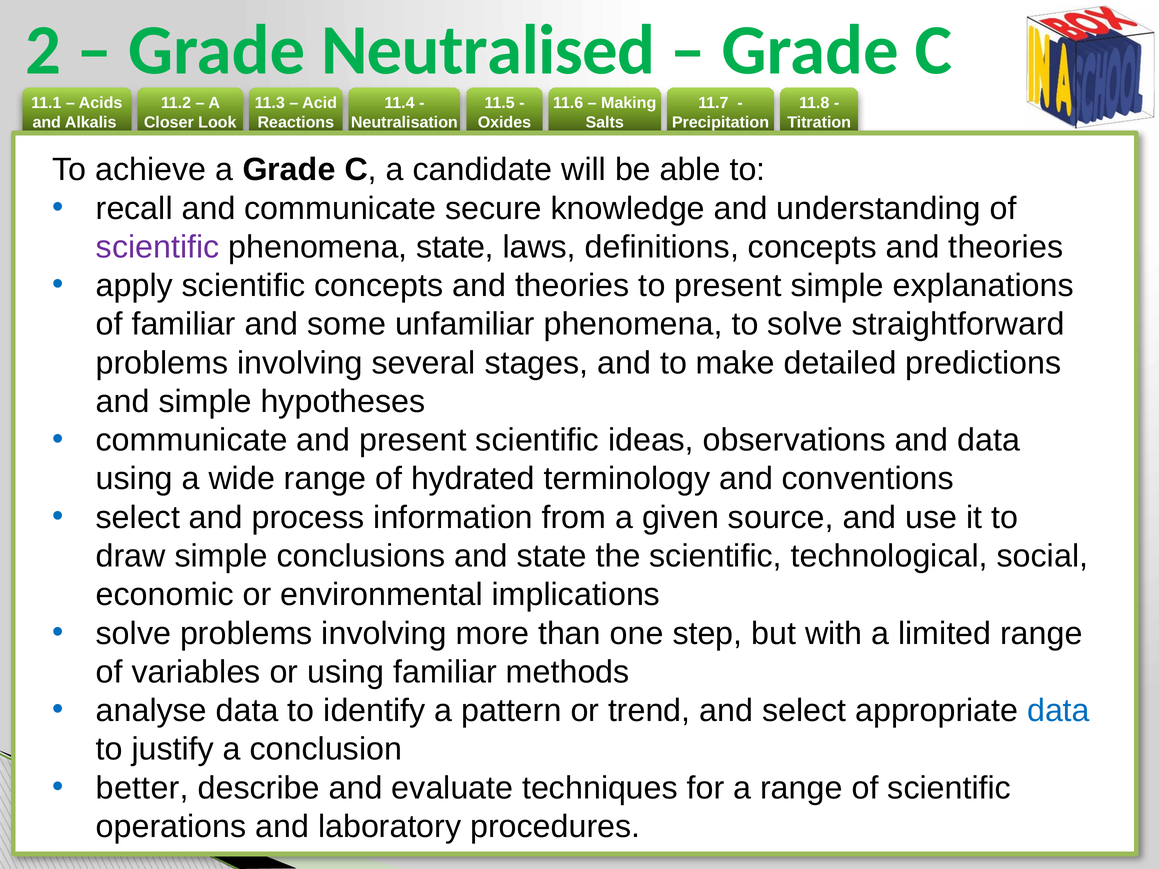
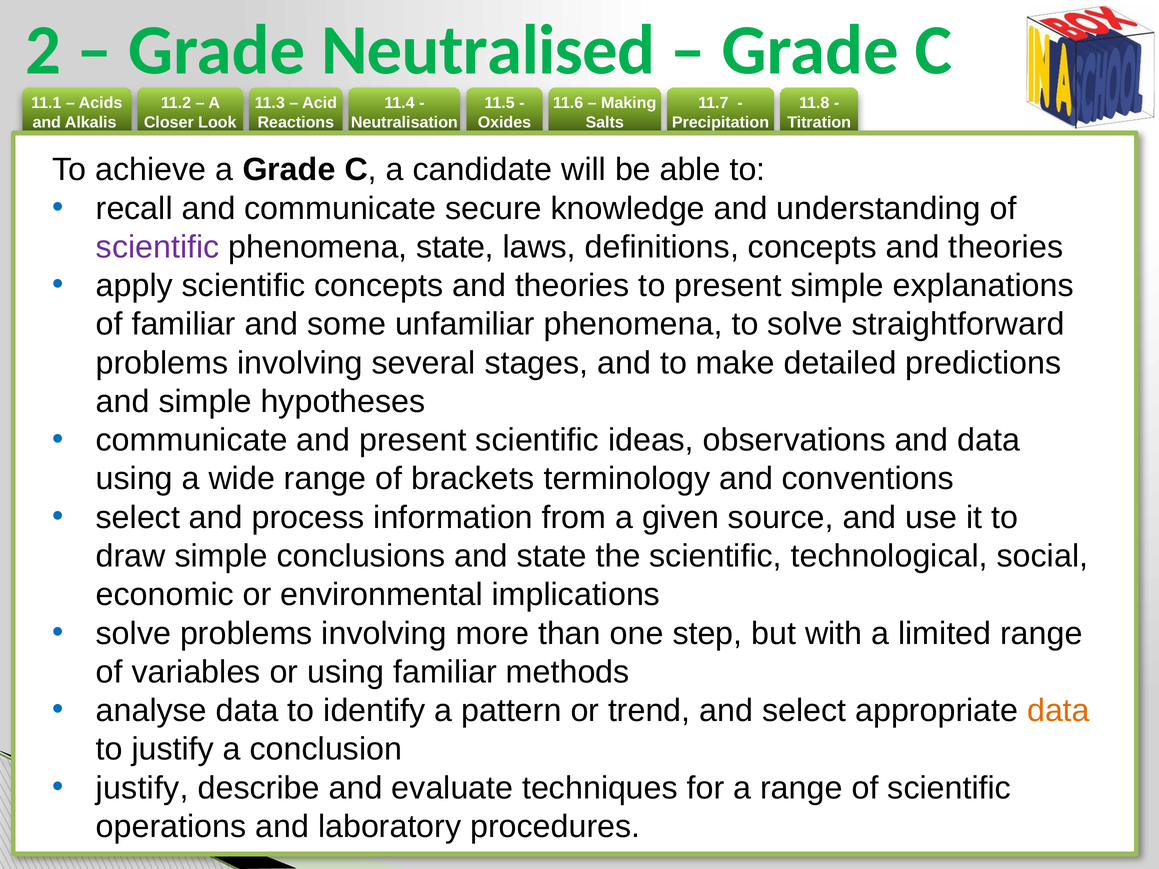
hydrated: hydrated -> brackets
data at (1058, 711) colour: blue -> orange
better at (142, 788): better -> justify
